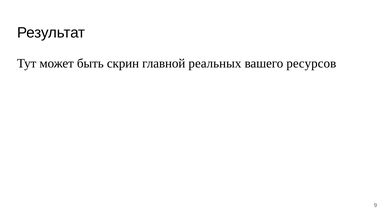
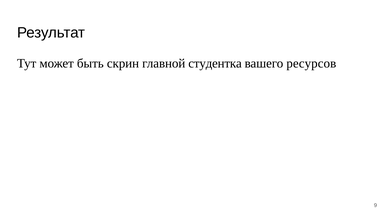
реальных: реальных -> студентка
